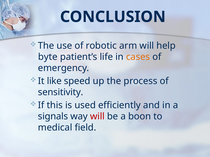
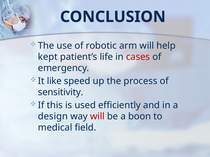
byte: byte -> kept
cases colour: orange -> red
signals: signals -> design
